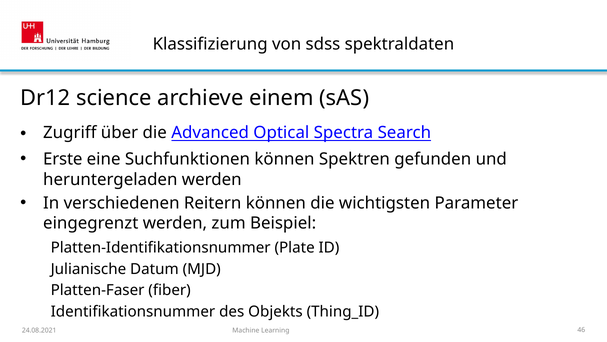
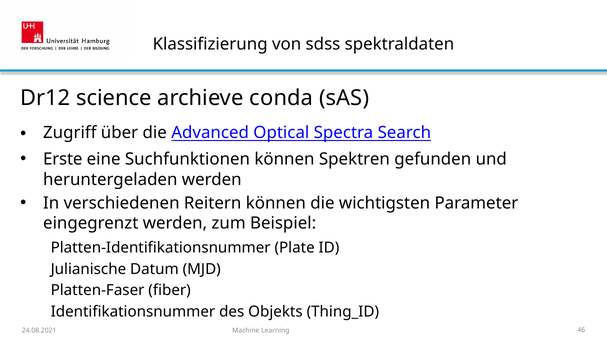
einem: einem -> conda
